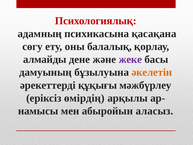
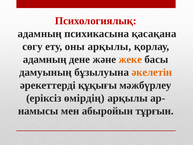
оны балалық: балалық -> арқылы
алмайды at (45, 59): алмайды -> адамның
жеке colour: purple -> orange
аласыз: аласыз -> тұрғын
